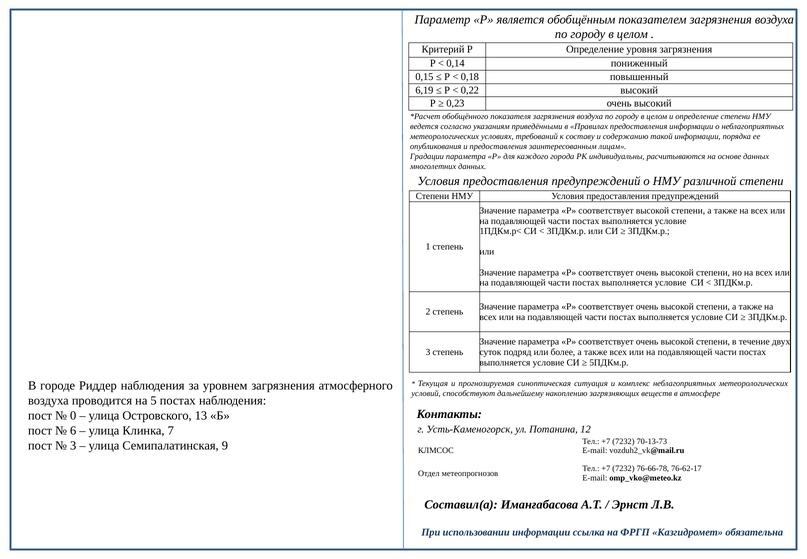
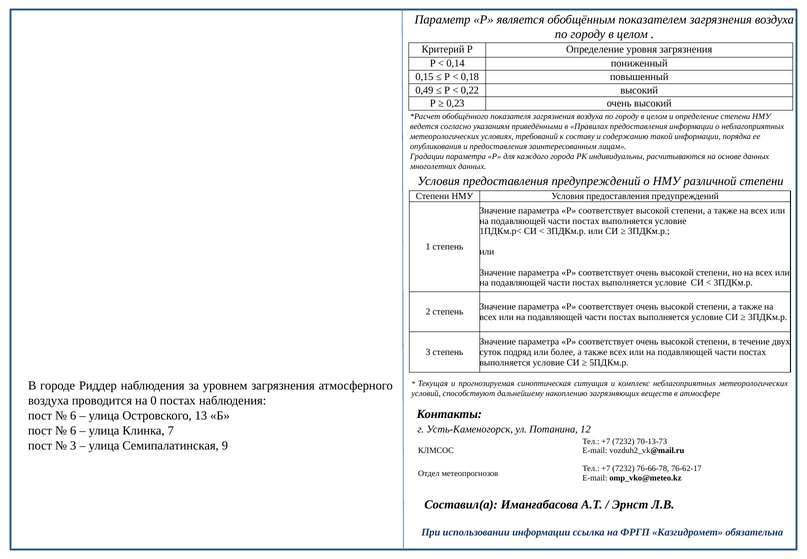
6,19: 6,19 -> 0,49
5: 5 -> 0
0 at (73, 415): 0 -> 6
